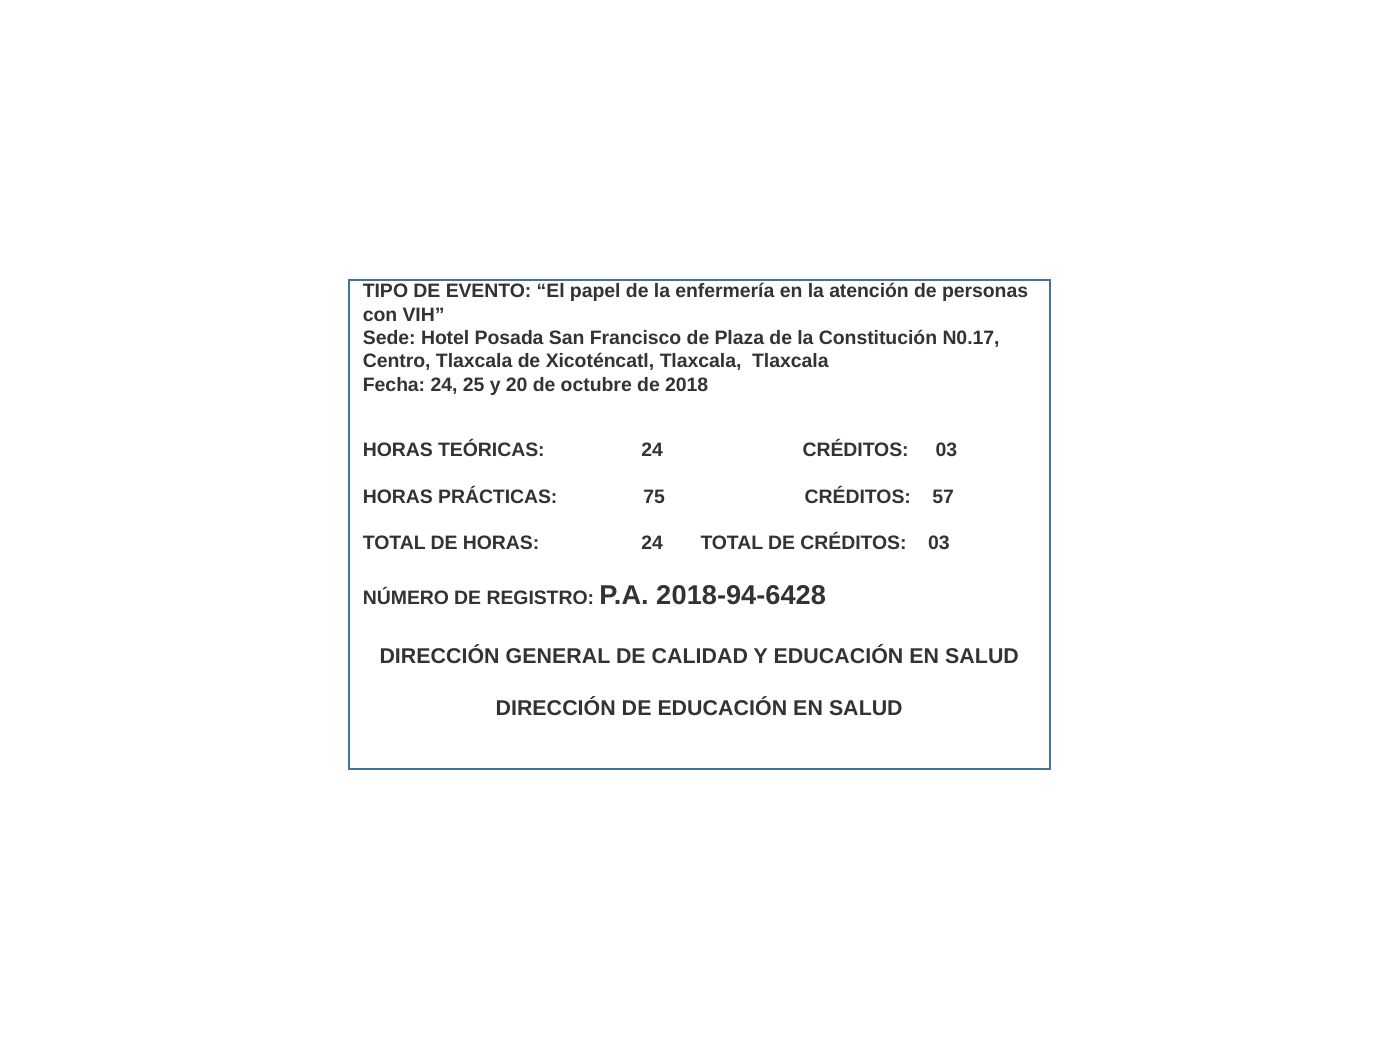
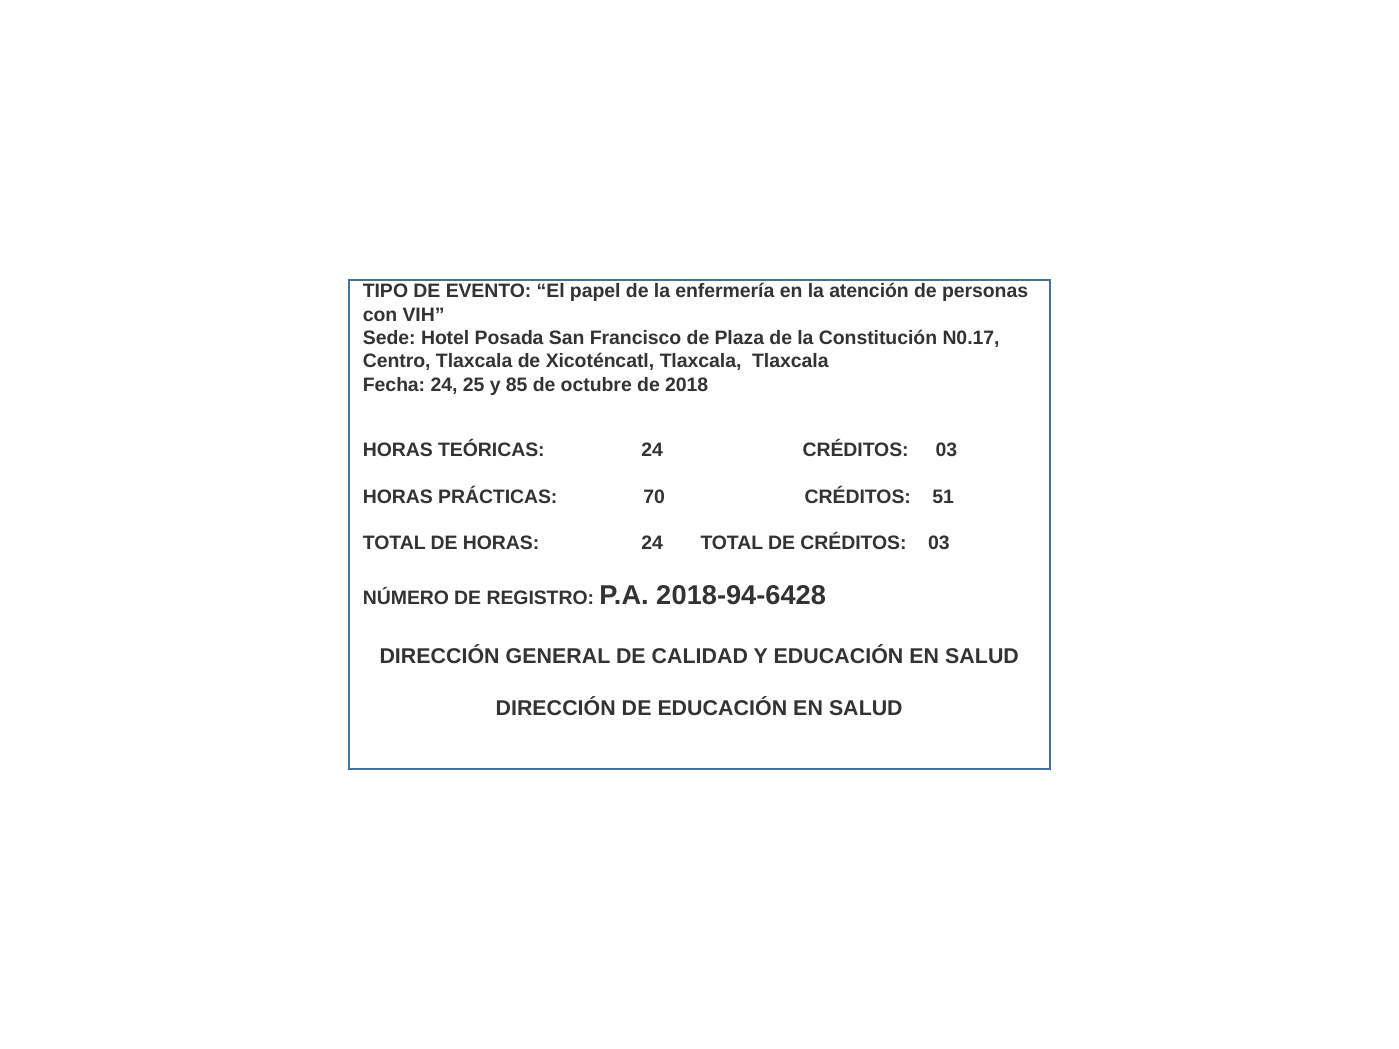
20: 20 -> 85
75: 75 -> 70
57: 57 -> 51
